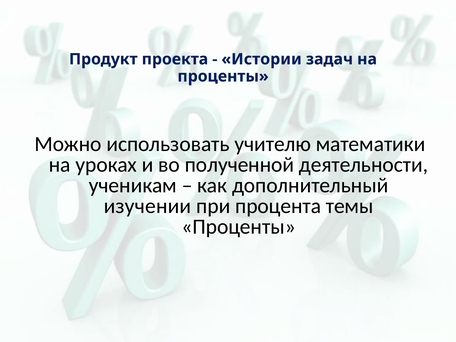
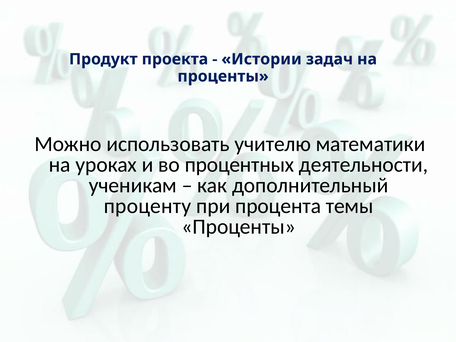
полученной: полученной -> процентных
изучении: изучении -> проценту
